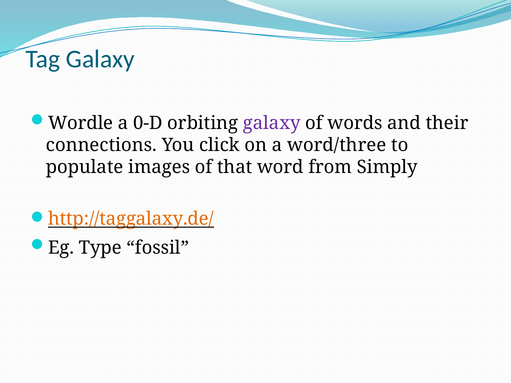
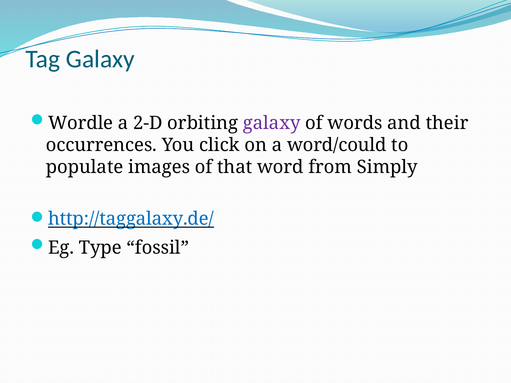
0-D: 0-D -> 2-D
connections: connections -> occurrences
word/three: word/three -> word/could
http://taggalaxy.de/ colour: orange -> blue
